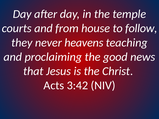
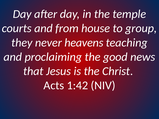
follow: follow -> group
3:42: 3:42 -> 1:42
